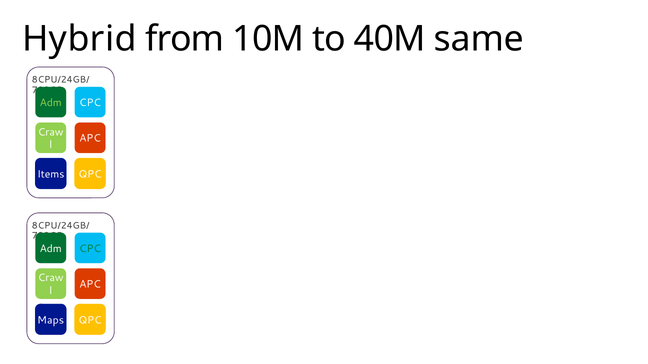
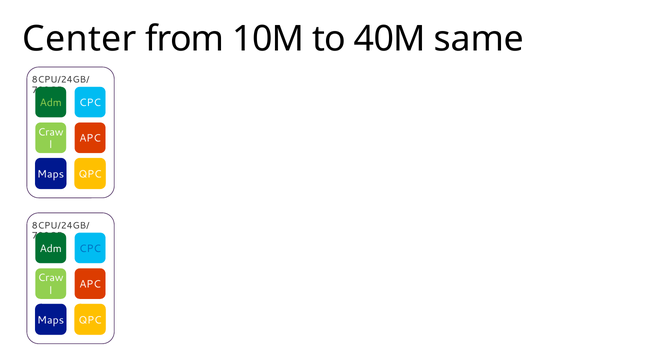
Hybrid: Hybrid -> Center
Items at (51, 174): Items -> Maps
CPC at (90, 249) colour: green -> blue
